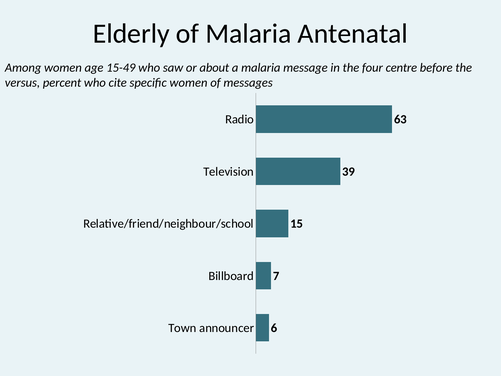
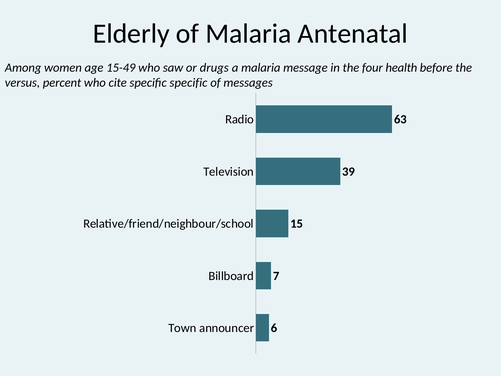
about: about -> drugs
centre: centre -> health
specific women: women -> specific
